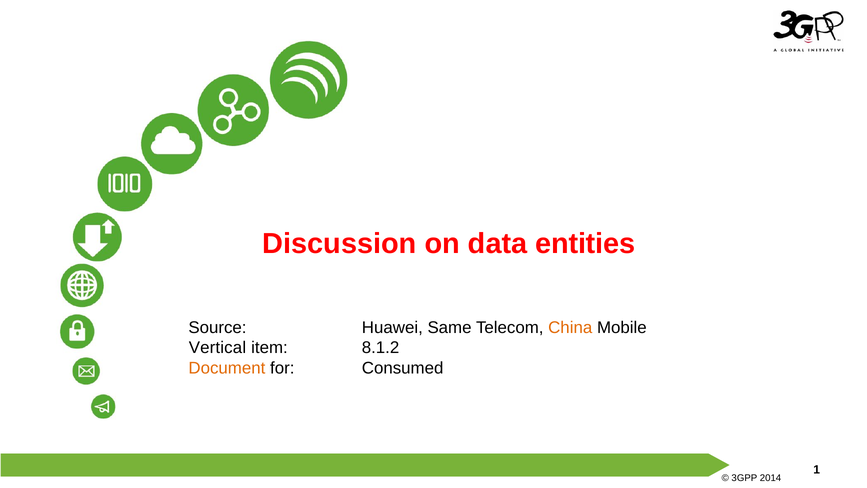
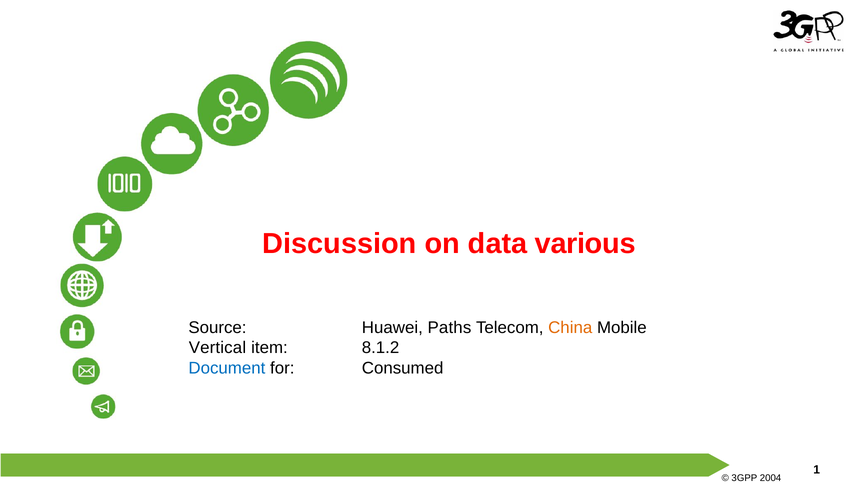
entities: entities -> various
Same: Same -> Paths
Document colour: orange -> blue
2014: 2014 -> 2004
